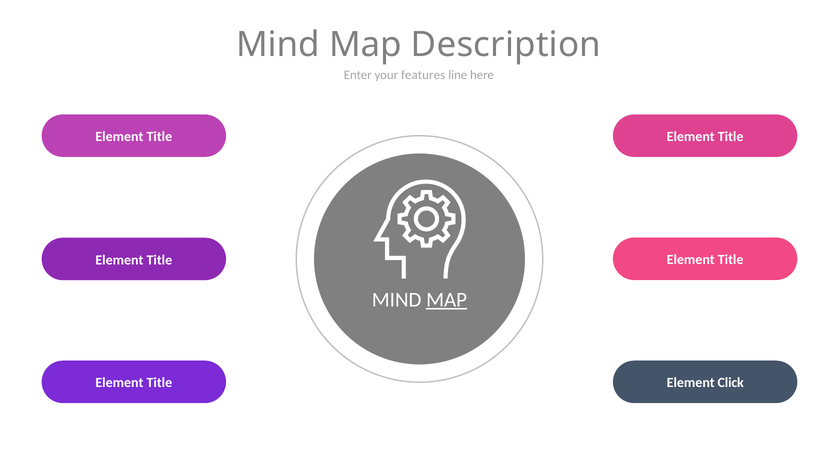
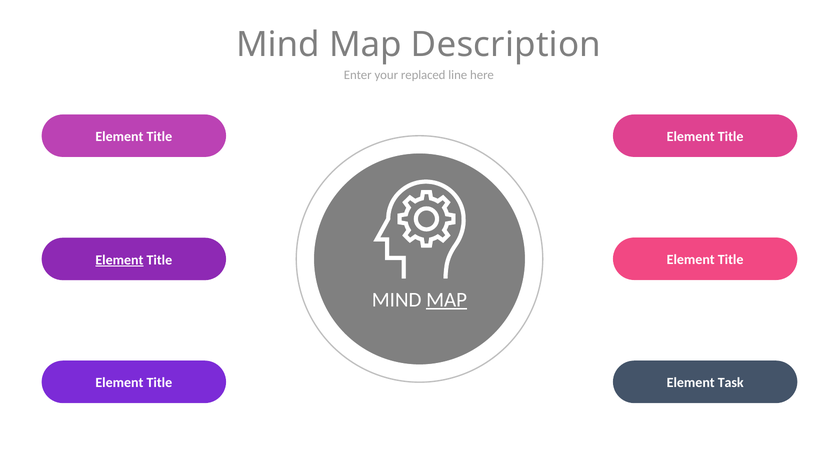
features: features -> replaced
Element at (119, 260) underline: none -> present
Click: Click -> Task
